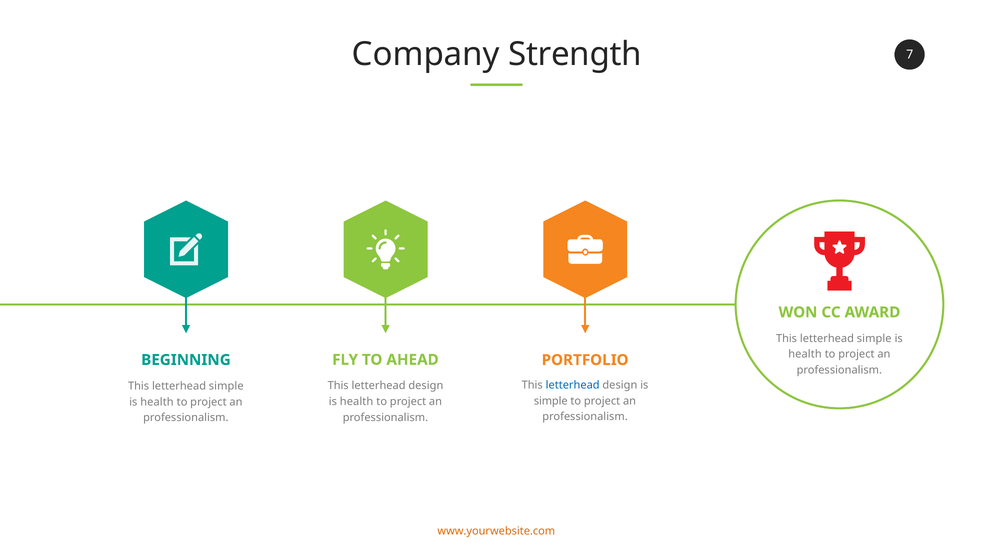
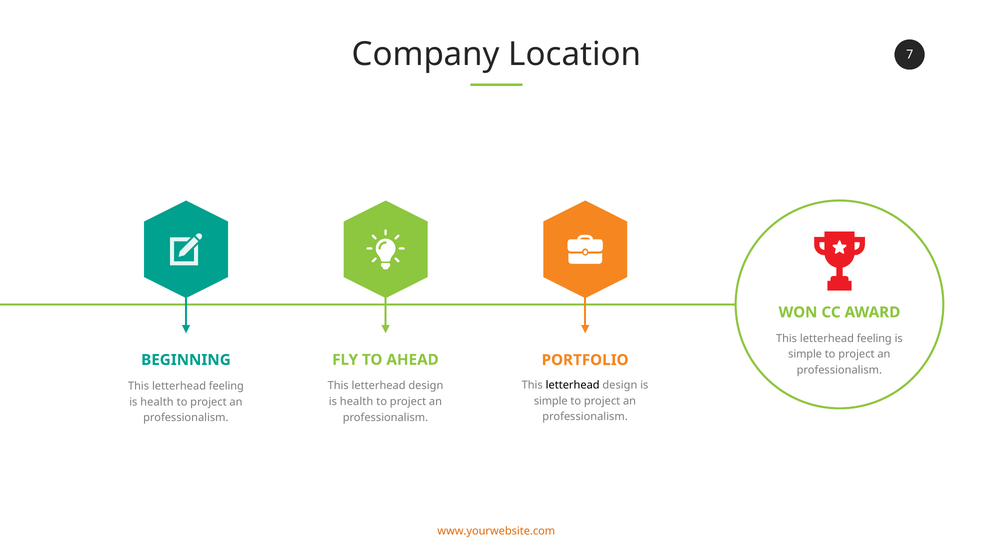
Strength: Strength -> Location
simple at (874, 338): simple -> feeling
health at (805, 354): health -> simple
letterhead at (573, 385) colour: blue -> black
simple at (226, 386): simple -> feeling
